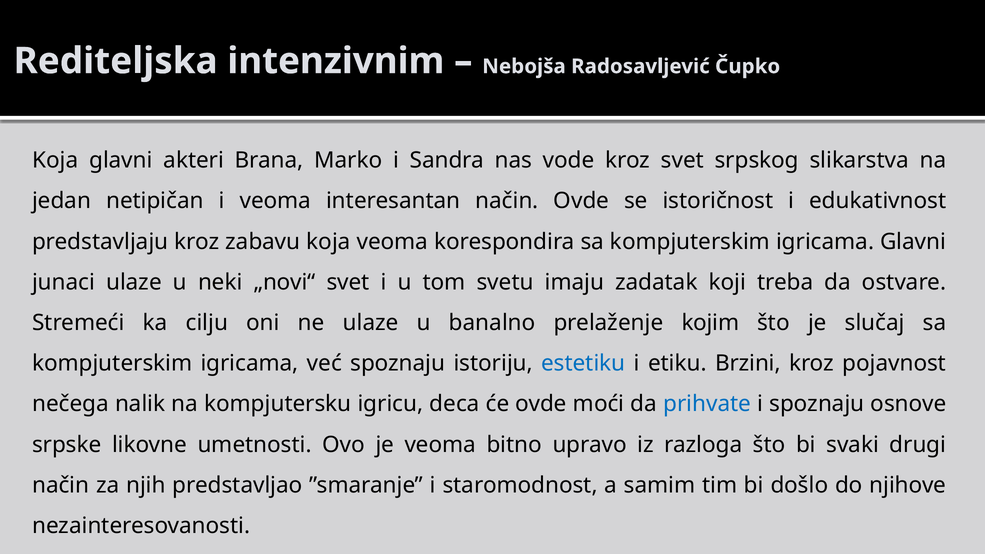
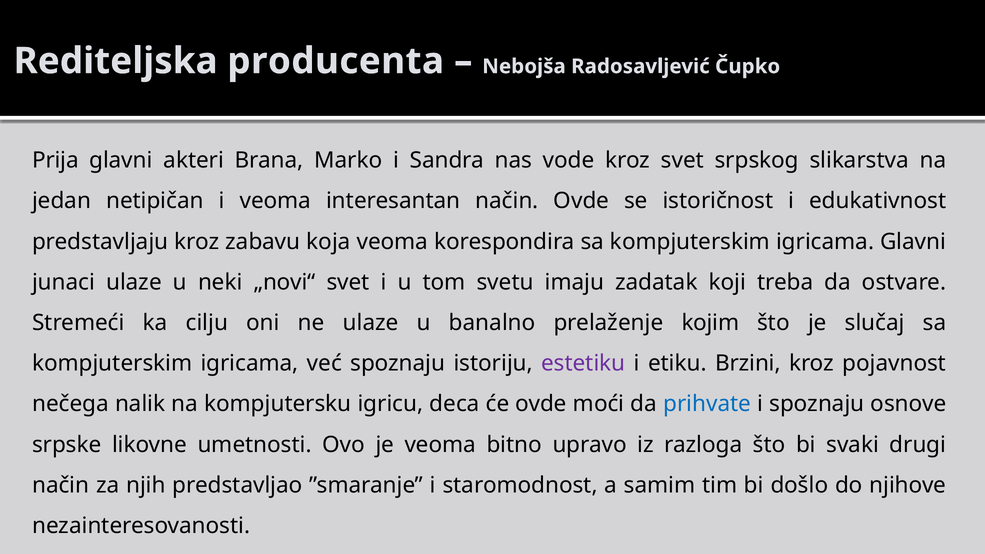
intenzivnim: intenzivnim -> producenta
Koja at (55, 160): Koja -> Prija
estetiku colour: blue -> purple
